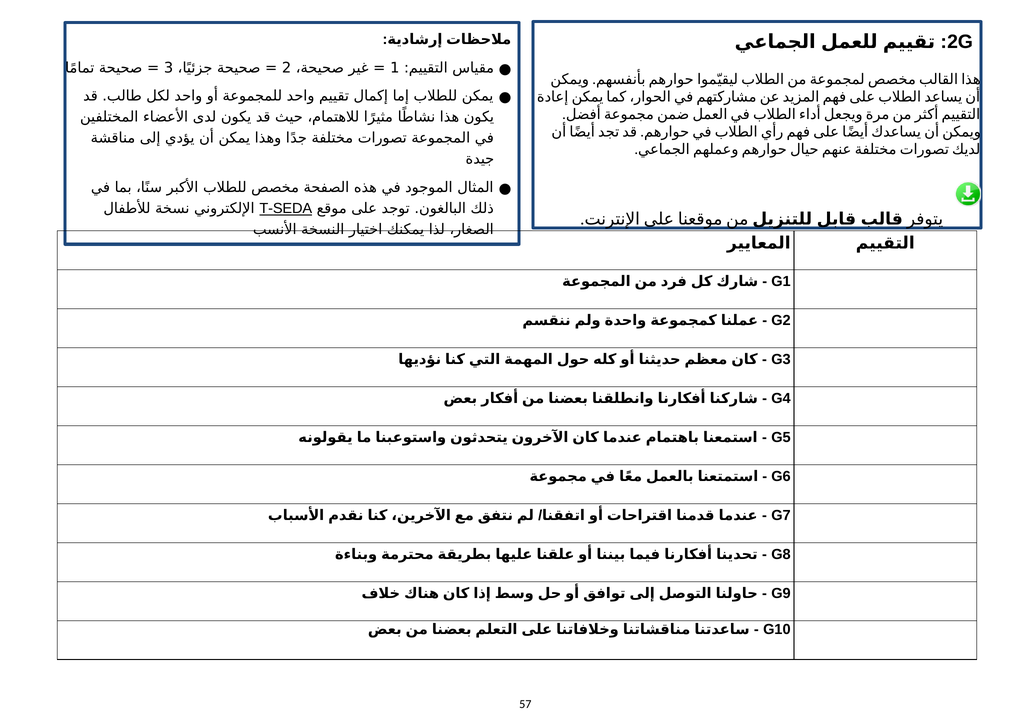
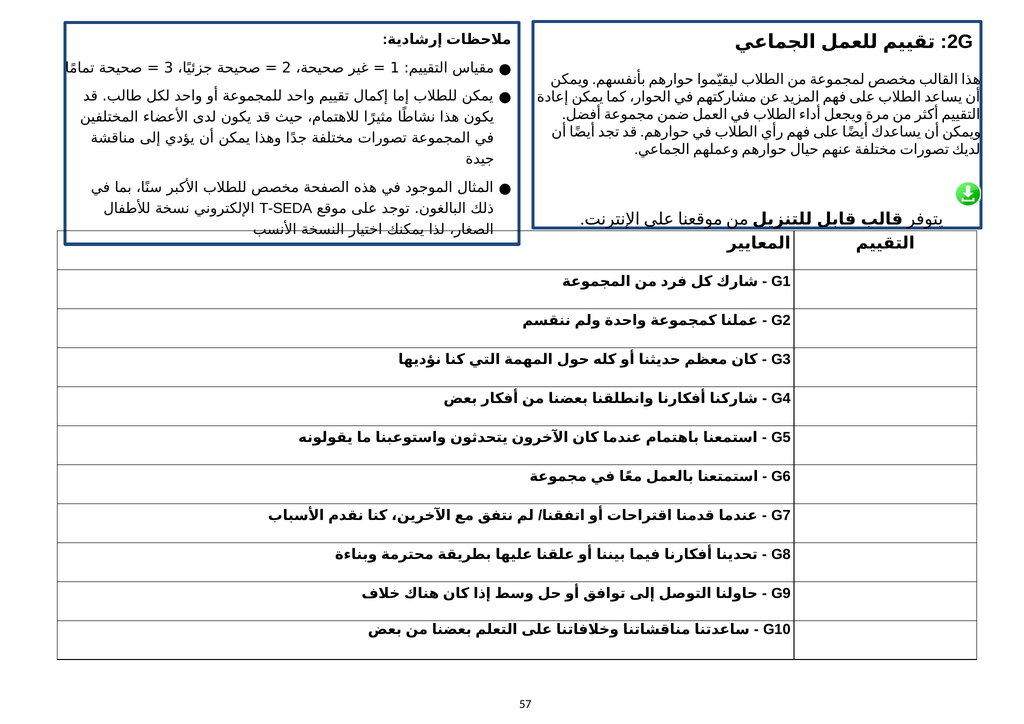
T-SEDA underline: present -> none
